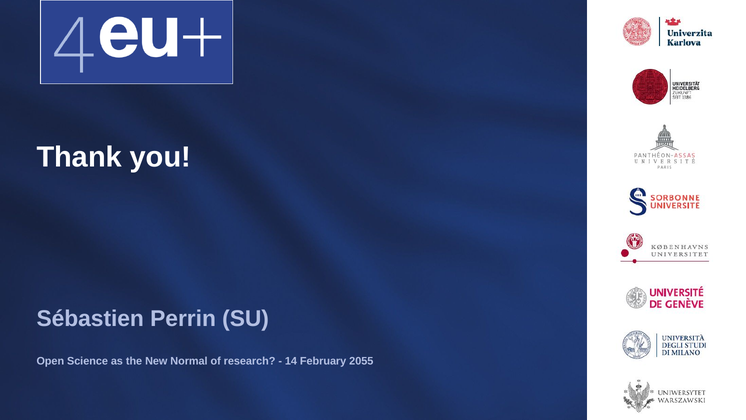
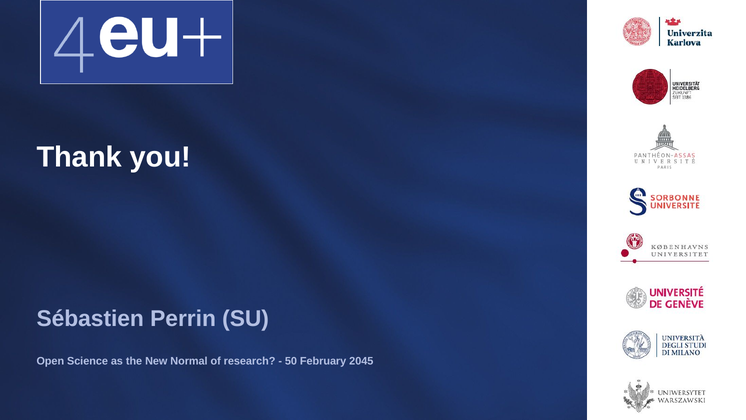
14: 14 -> 50
2055: 2055 -> 2045
